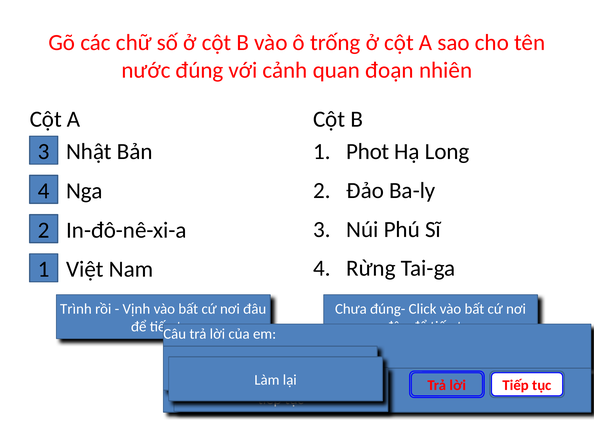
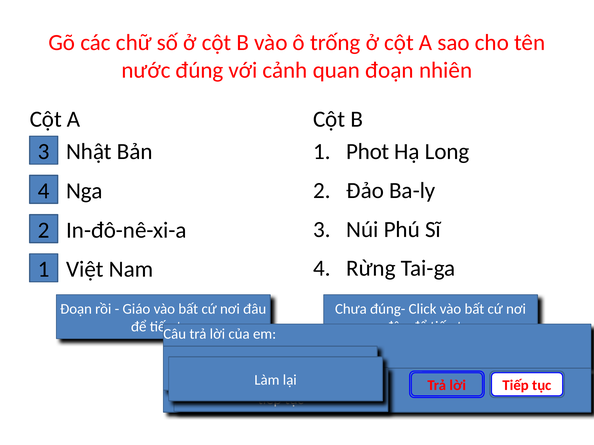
Trình at (76, 309): Trình -> Đoạn
Vịnh: Vịnh -> Giáo
